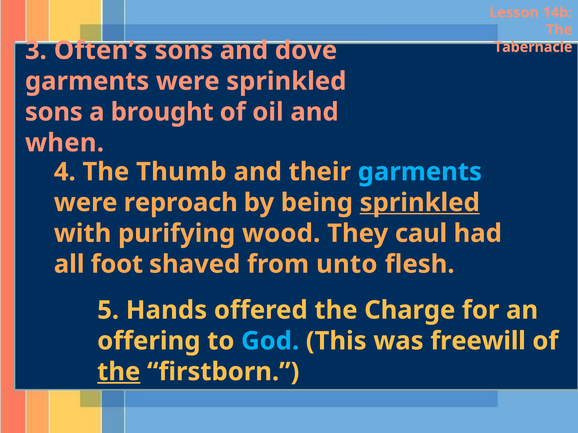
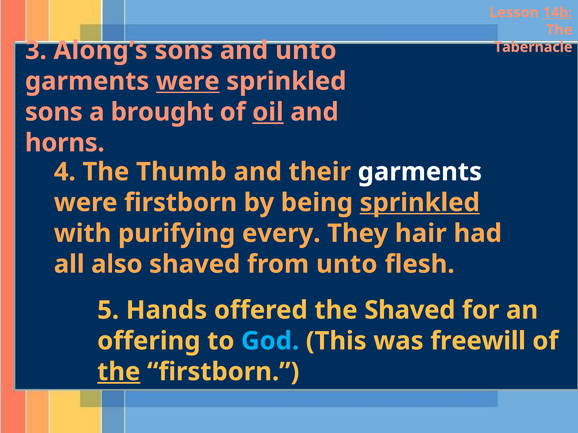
14b underline: none -> present
Often’s: Often’s -> Along’s
and dove: dove -> unto
were at (188, 81) underline: none -> present
oil underline: none -> present
when: when -> horns
garments at (420, 172) colour: light blue -> white
were reproach: reproach -> firstborn
wood: wood -> every
caul: caul -> hair
foot: foot -> also
the Charge: Charge -> Shaved
